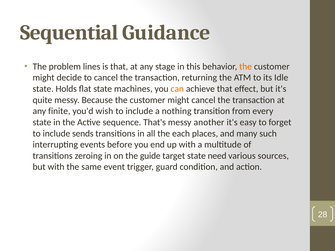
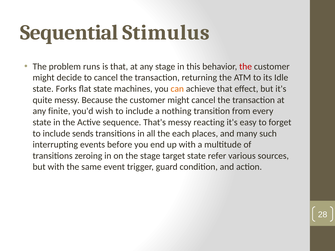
Guidance: Guidance -> Stimulus
lines: lines -> runs
the at (246, 67) colour: orange -> red
Holds: Holds -> Forks
another: another -> reacting
the guide: guide -> stage
need: need -> refer
